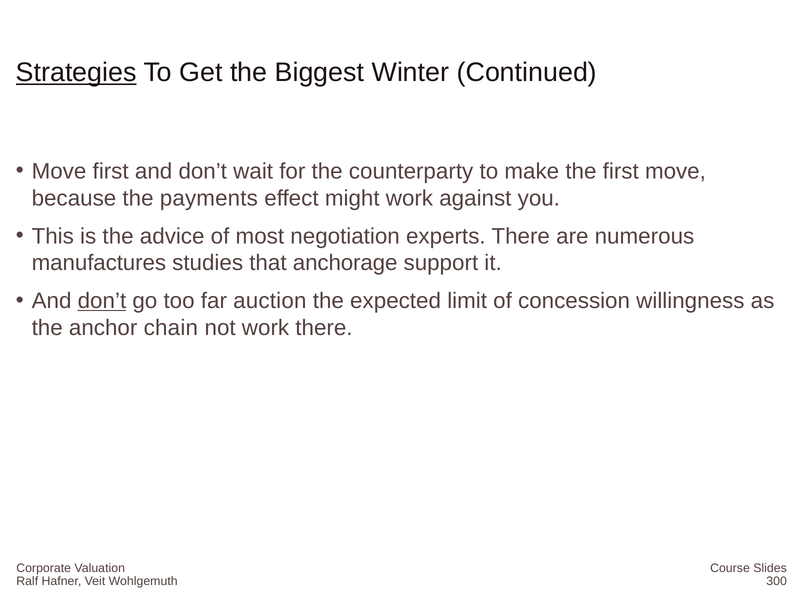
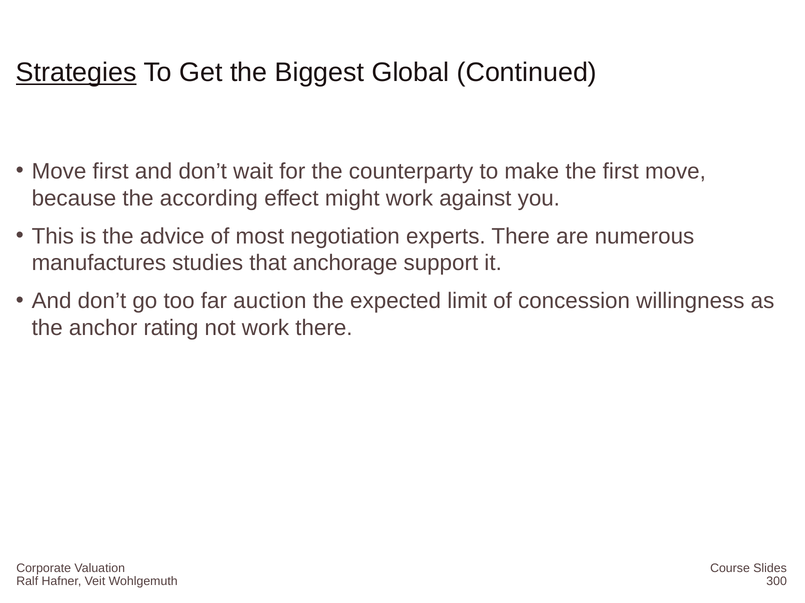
Winter: Winter -> Global
payments: payments -> according
don’t at (102, 301) underline: present -> none
chain: chain -> rating
